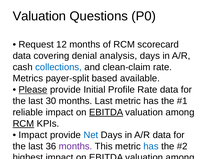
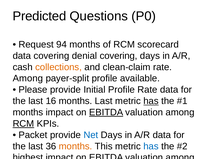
Valuation at (39, 16): Valuation -> Predicted
12: 12 -> 94
denial analysis: analysis -> covering
collections colour: blue -> orange
Metrics at (28, 78): Metrics -> Among
payer-split based: based -> profile
Please at (33, 90) underline: present -> none
30: 30 -> 16
has at (151, 101) underline: none -> present
reliable at (28, 112): reliable -> months
Impact at (33, 135): Impact -> Packet
months at (76, 146) colour: purple -> orange
